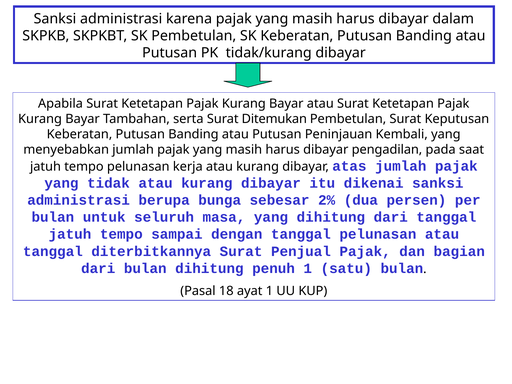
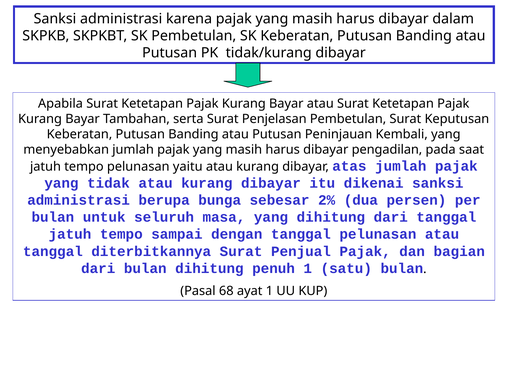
Ditemukan: Ditemukan -> Penjelasan
kerja: kerja -> yaitu
18: 18 -> 68
